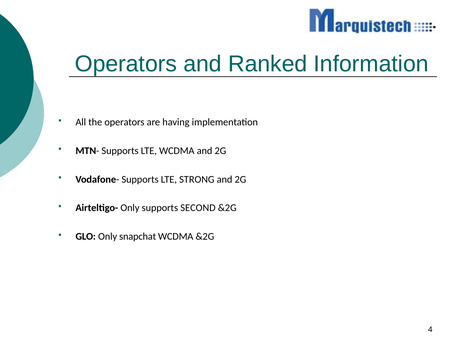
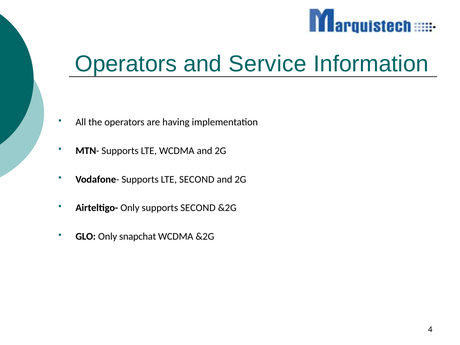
Ranked: Ranked -> Service
LTE STRONG: STRONG -> SECOND
